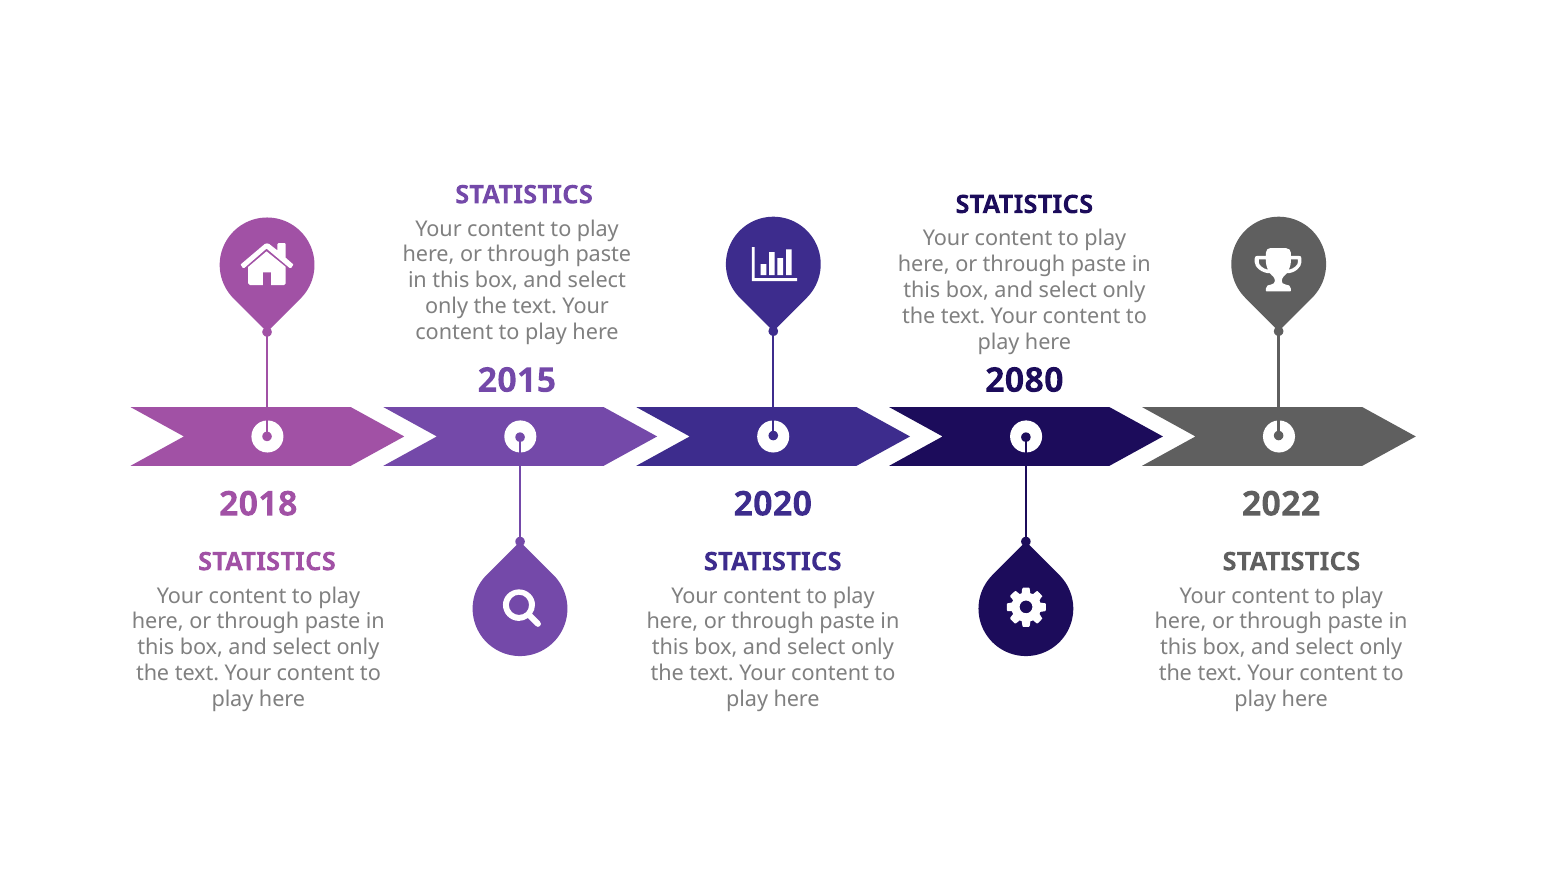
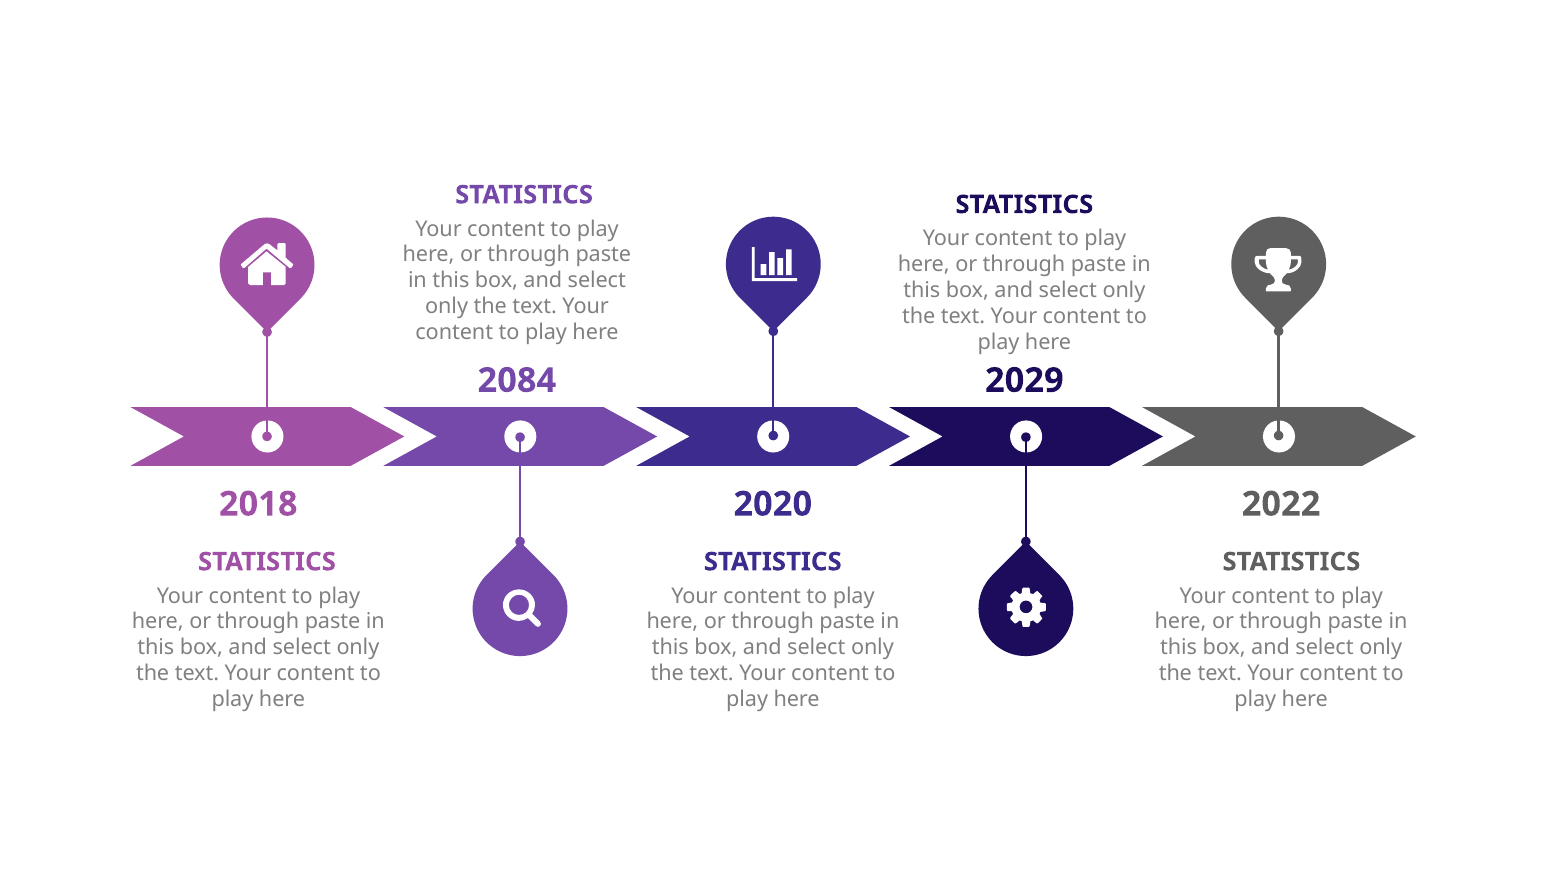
2015: 2015 -> 2084
2080: 2080 -> 2029
